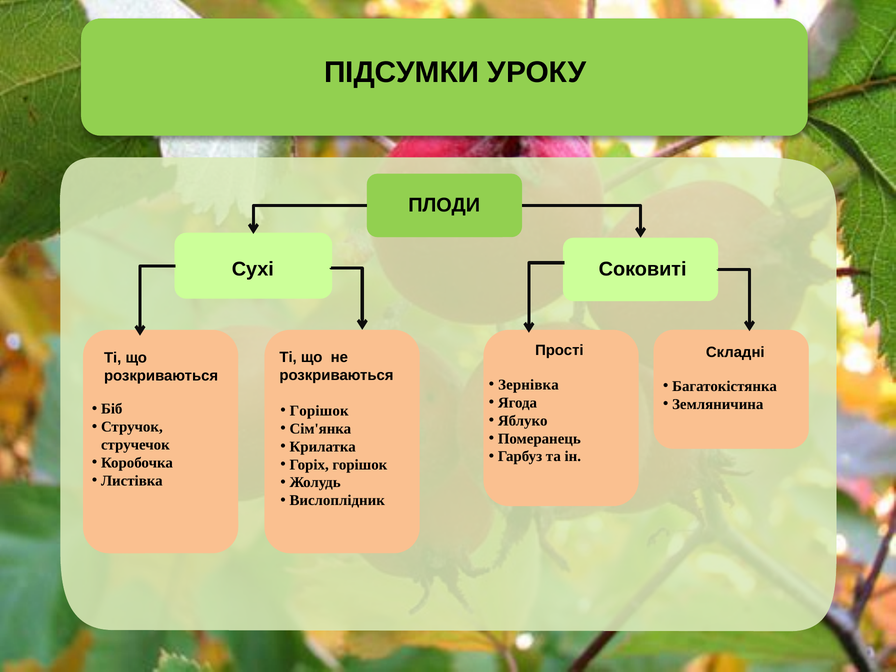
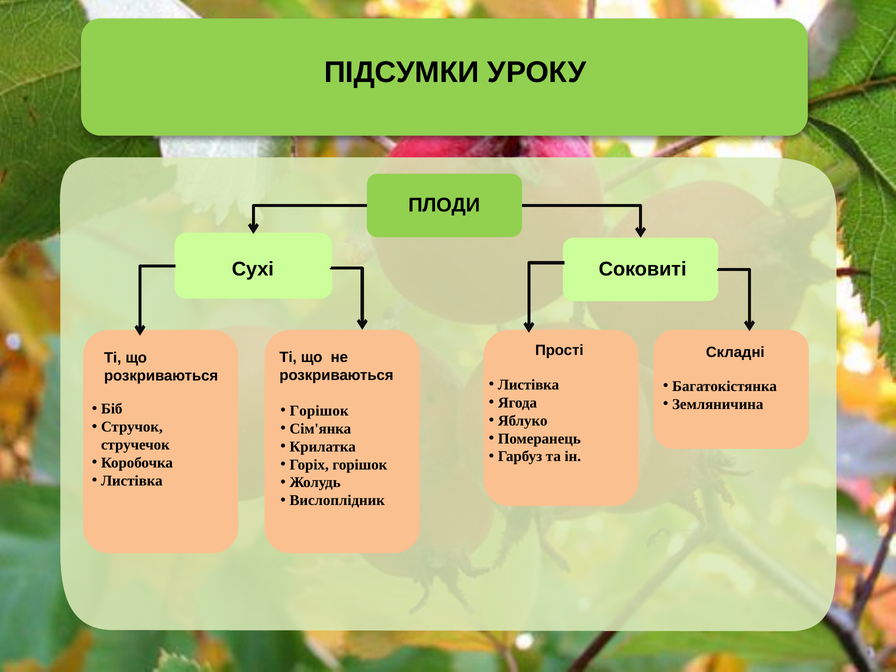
Зернівка at (528, 385): Зернівка -> Листівка
